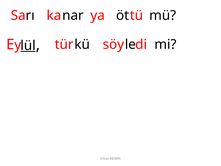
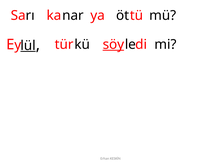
söy underline: none -> present
